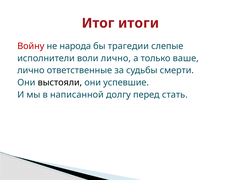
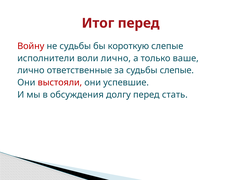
Итог итоги: итоги -> перед
не народа: народа -> судьбы
трагедии: трагедии -> короткую
судьбы смерти: смерти -> слепые
выстояли colour: black -> red
написанной: написанной -> обсуждения
